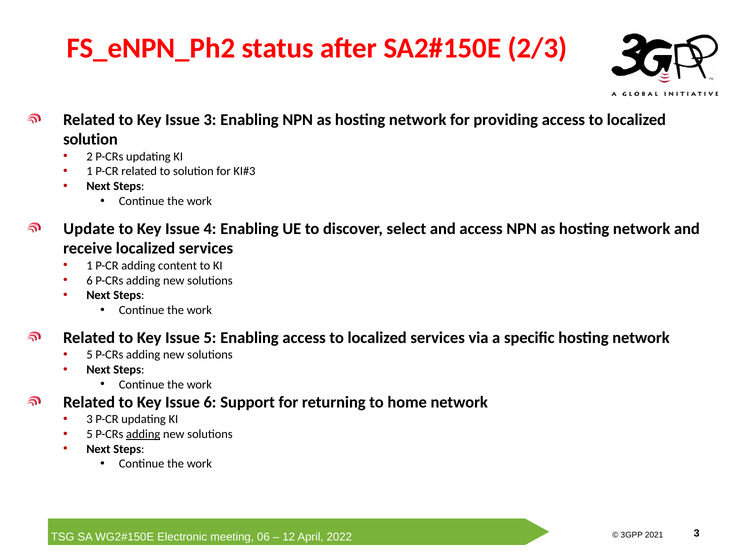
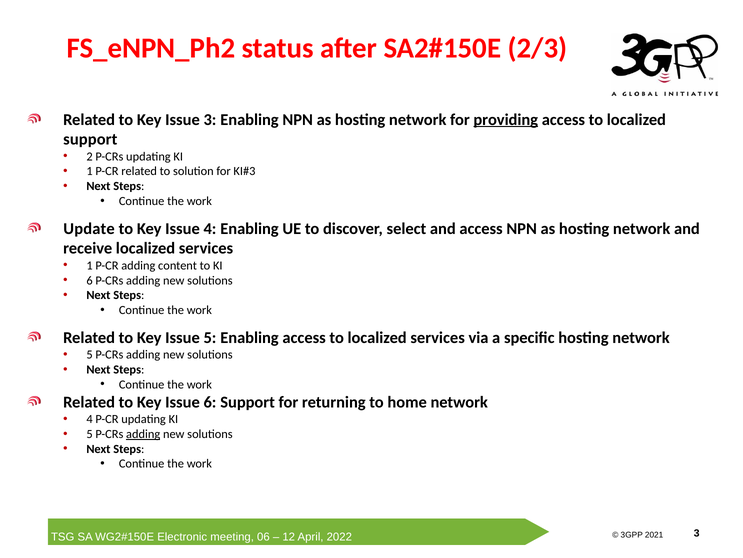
providing underline: none -> present
solution at (90, 139): solution -> support
3 at (90, 419): 3 -> 4
